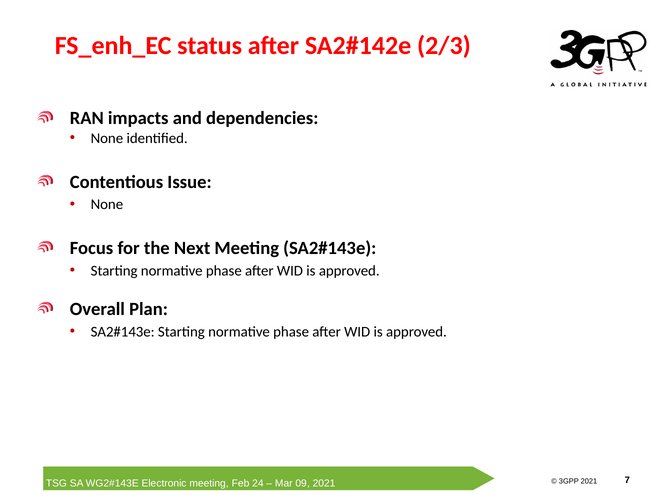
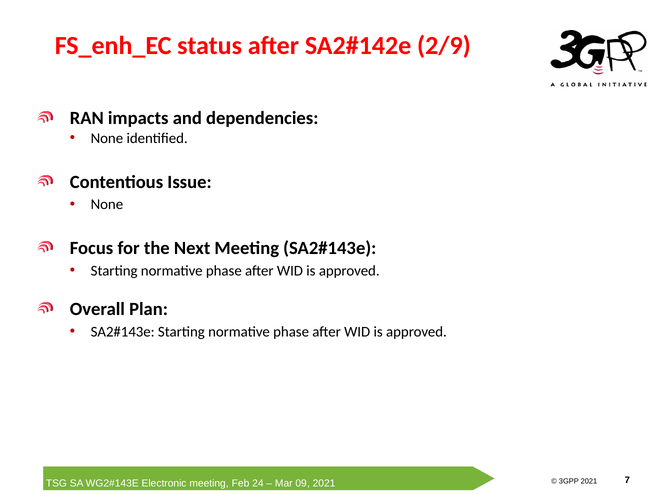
2/3: 2/3 -> 2/9
